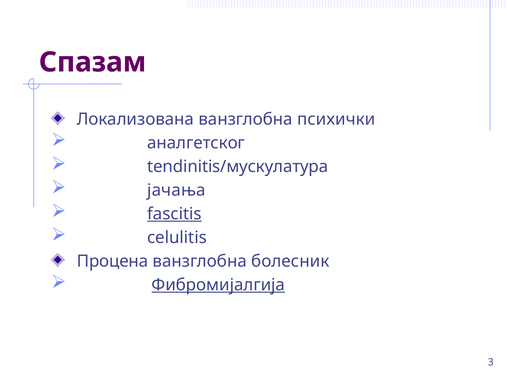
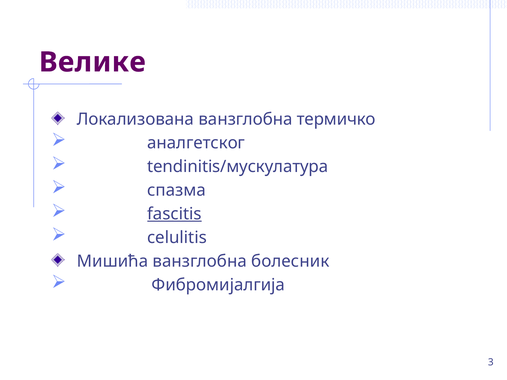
Спазам: Спазам -> Велике
психички: психички -> термичко
јачања: јачања -> спазма
Процена: Процена -> Мишића
Фибромијалгија underline: present -> none
